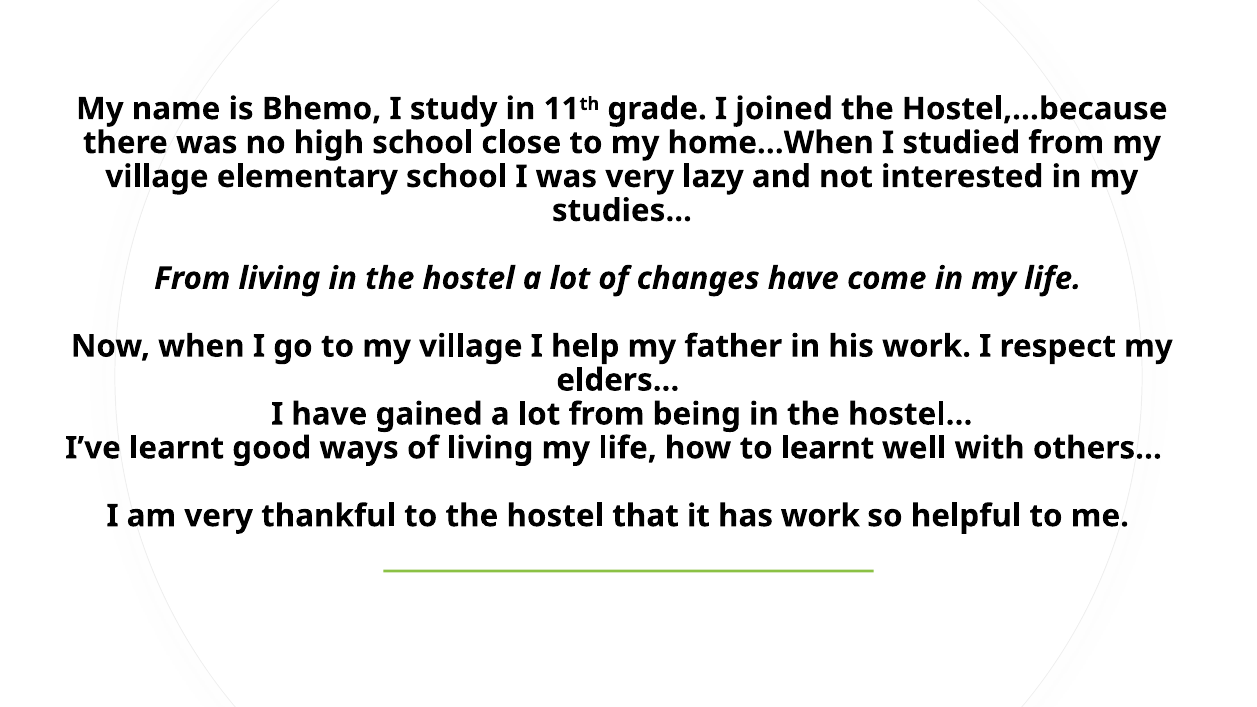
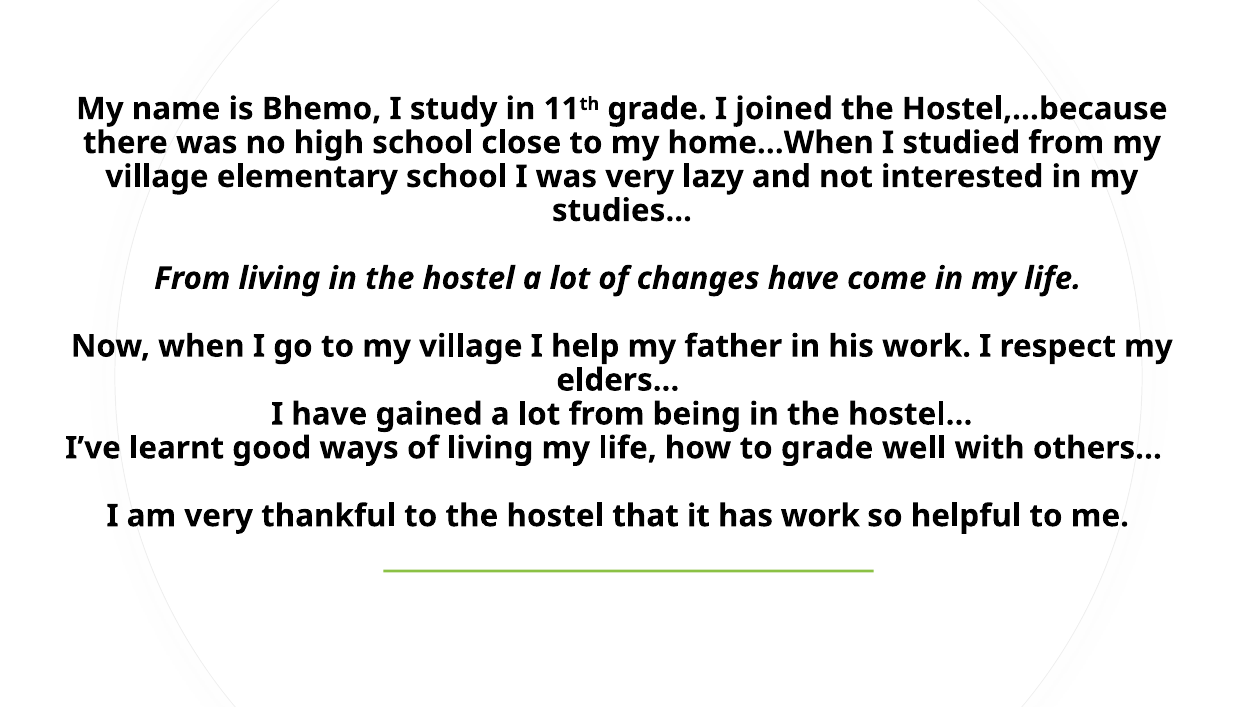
to learnt: learnt -> grade
